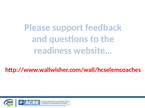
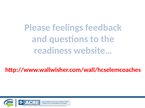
support: support -> feelings
